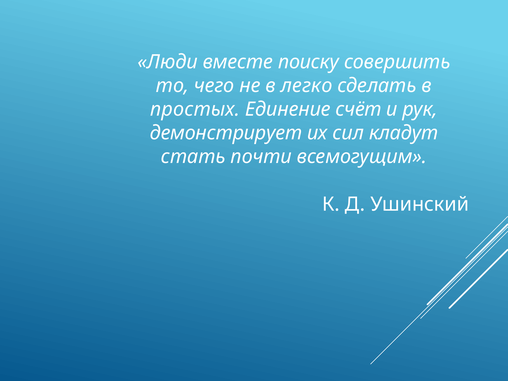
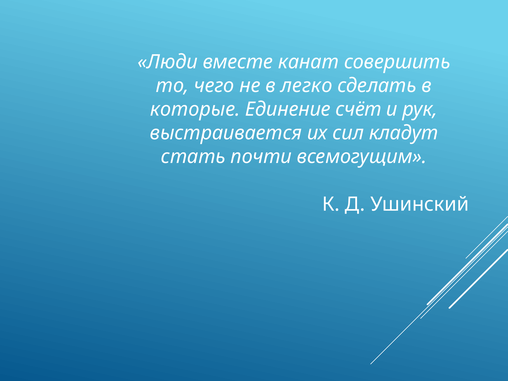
поиску: поиску -> канат
простых: простых -> которые
демонстрирует: демонстрирует -> выстраивается
